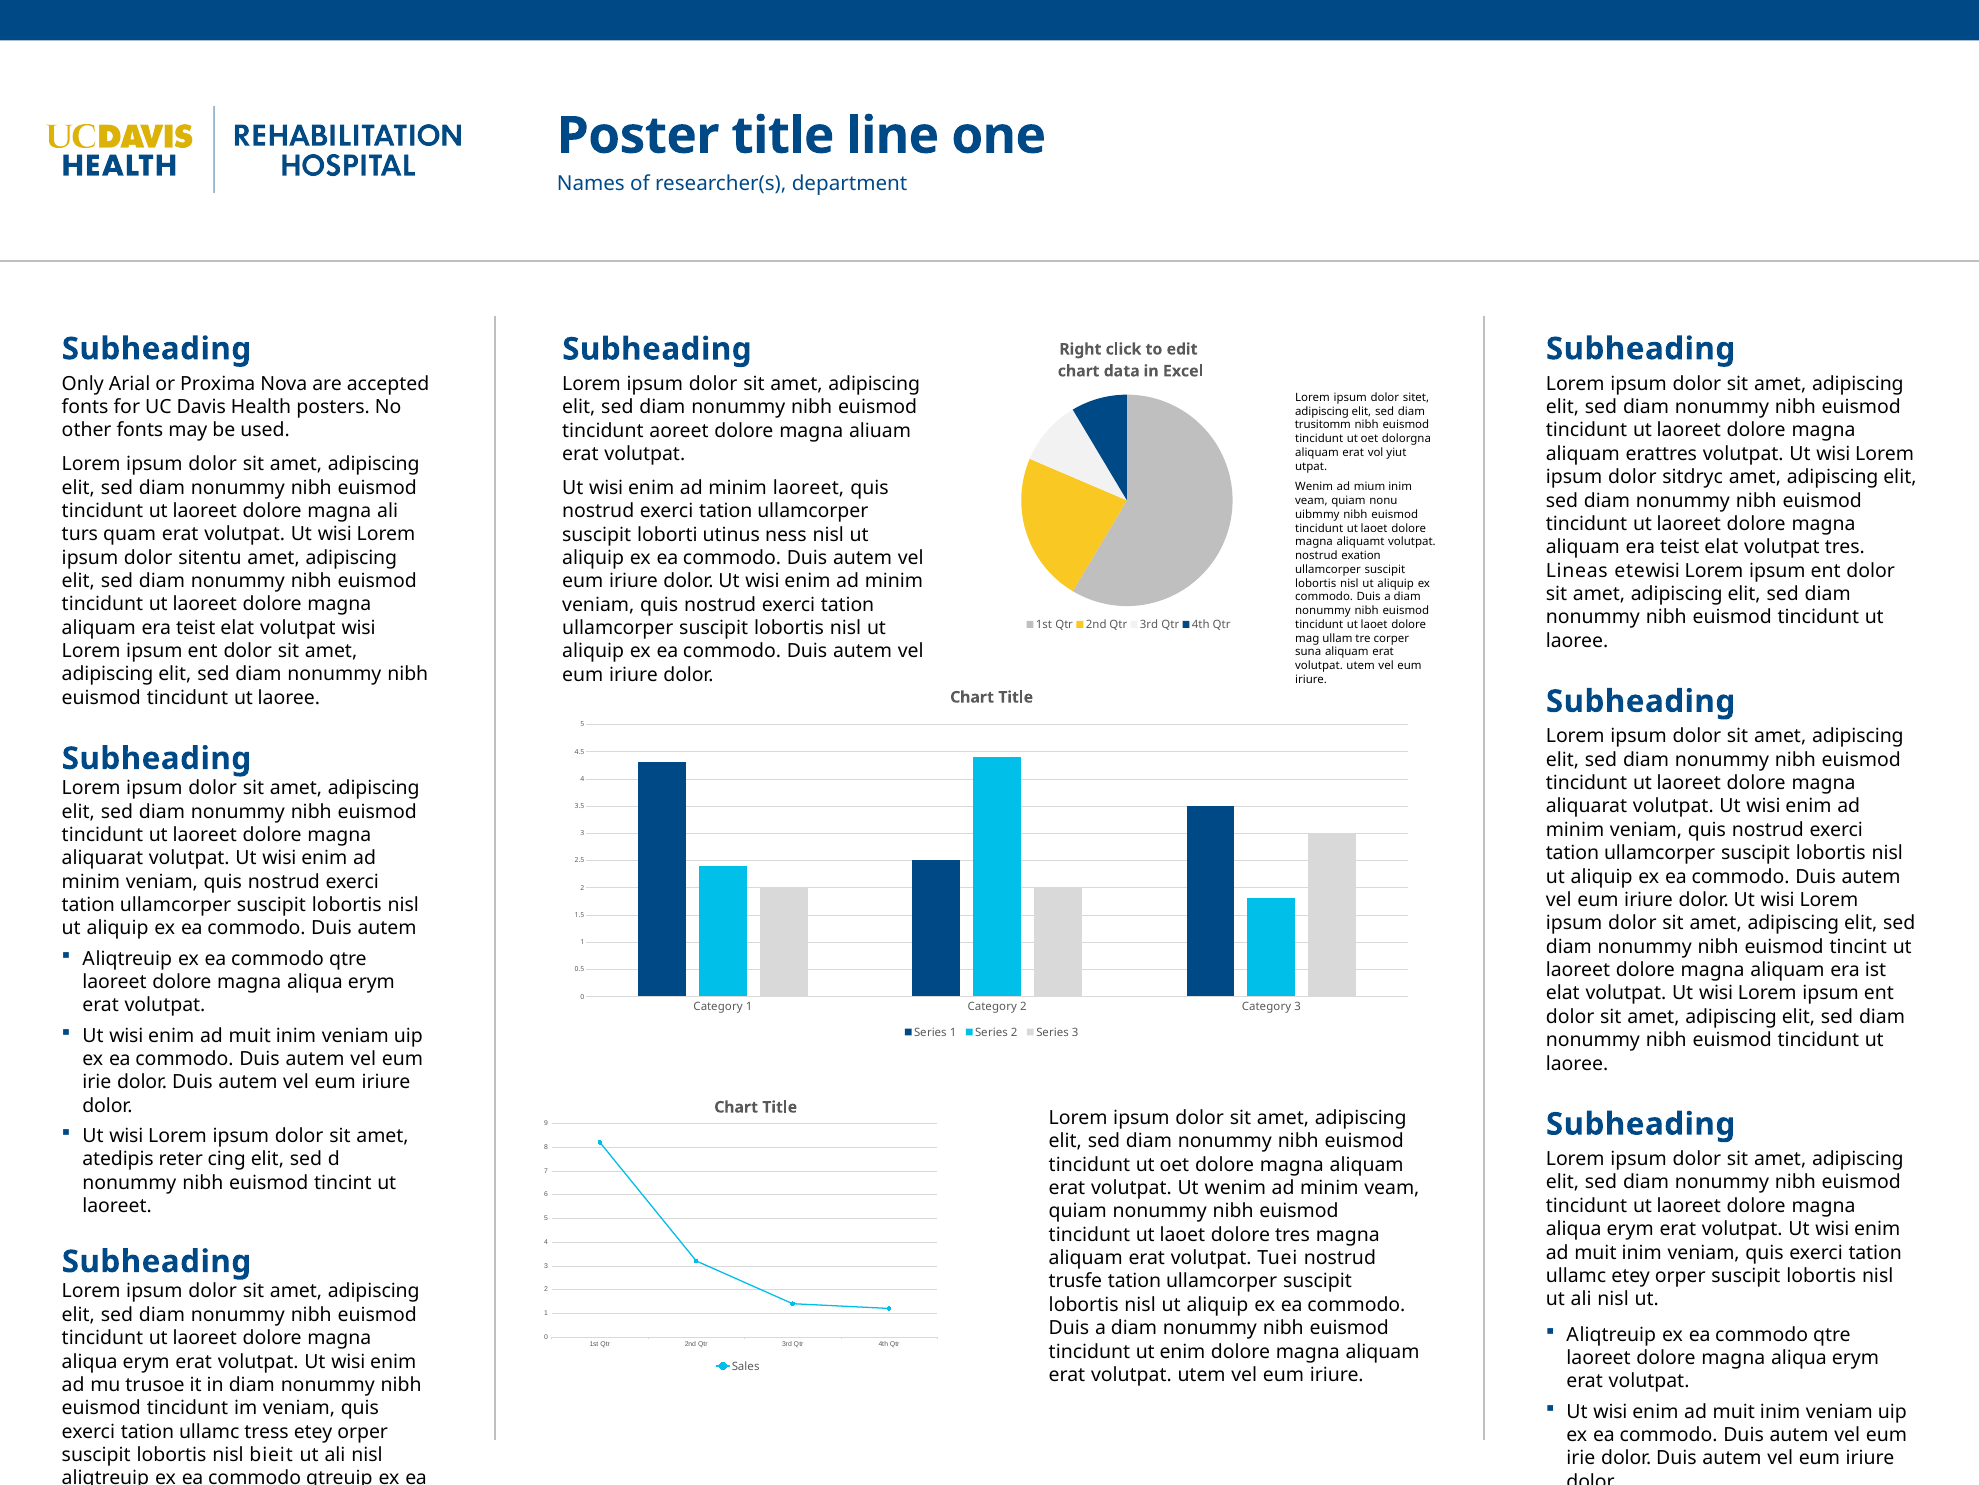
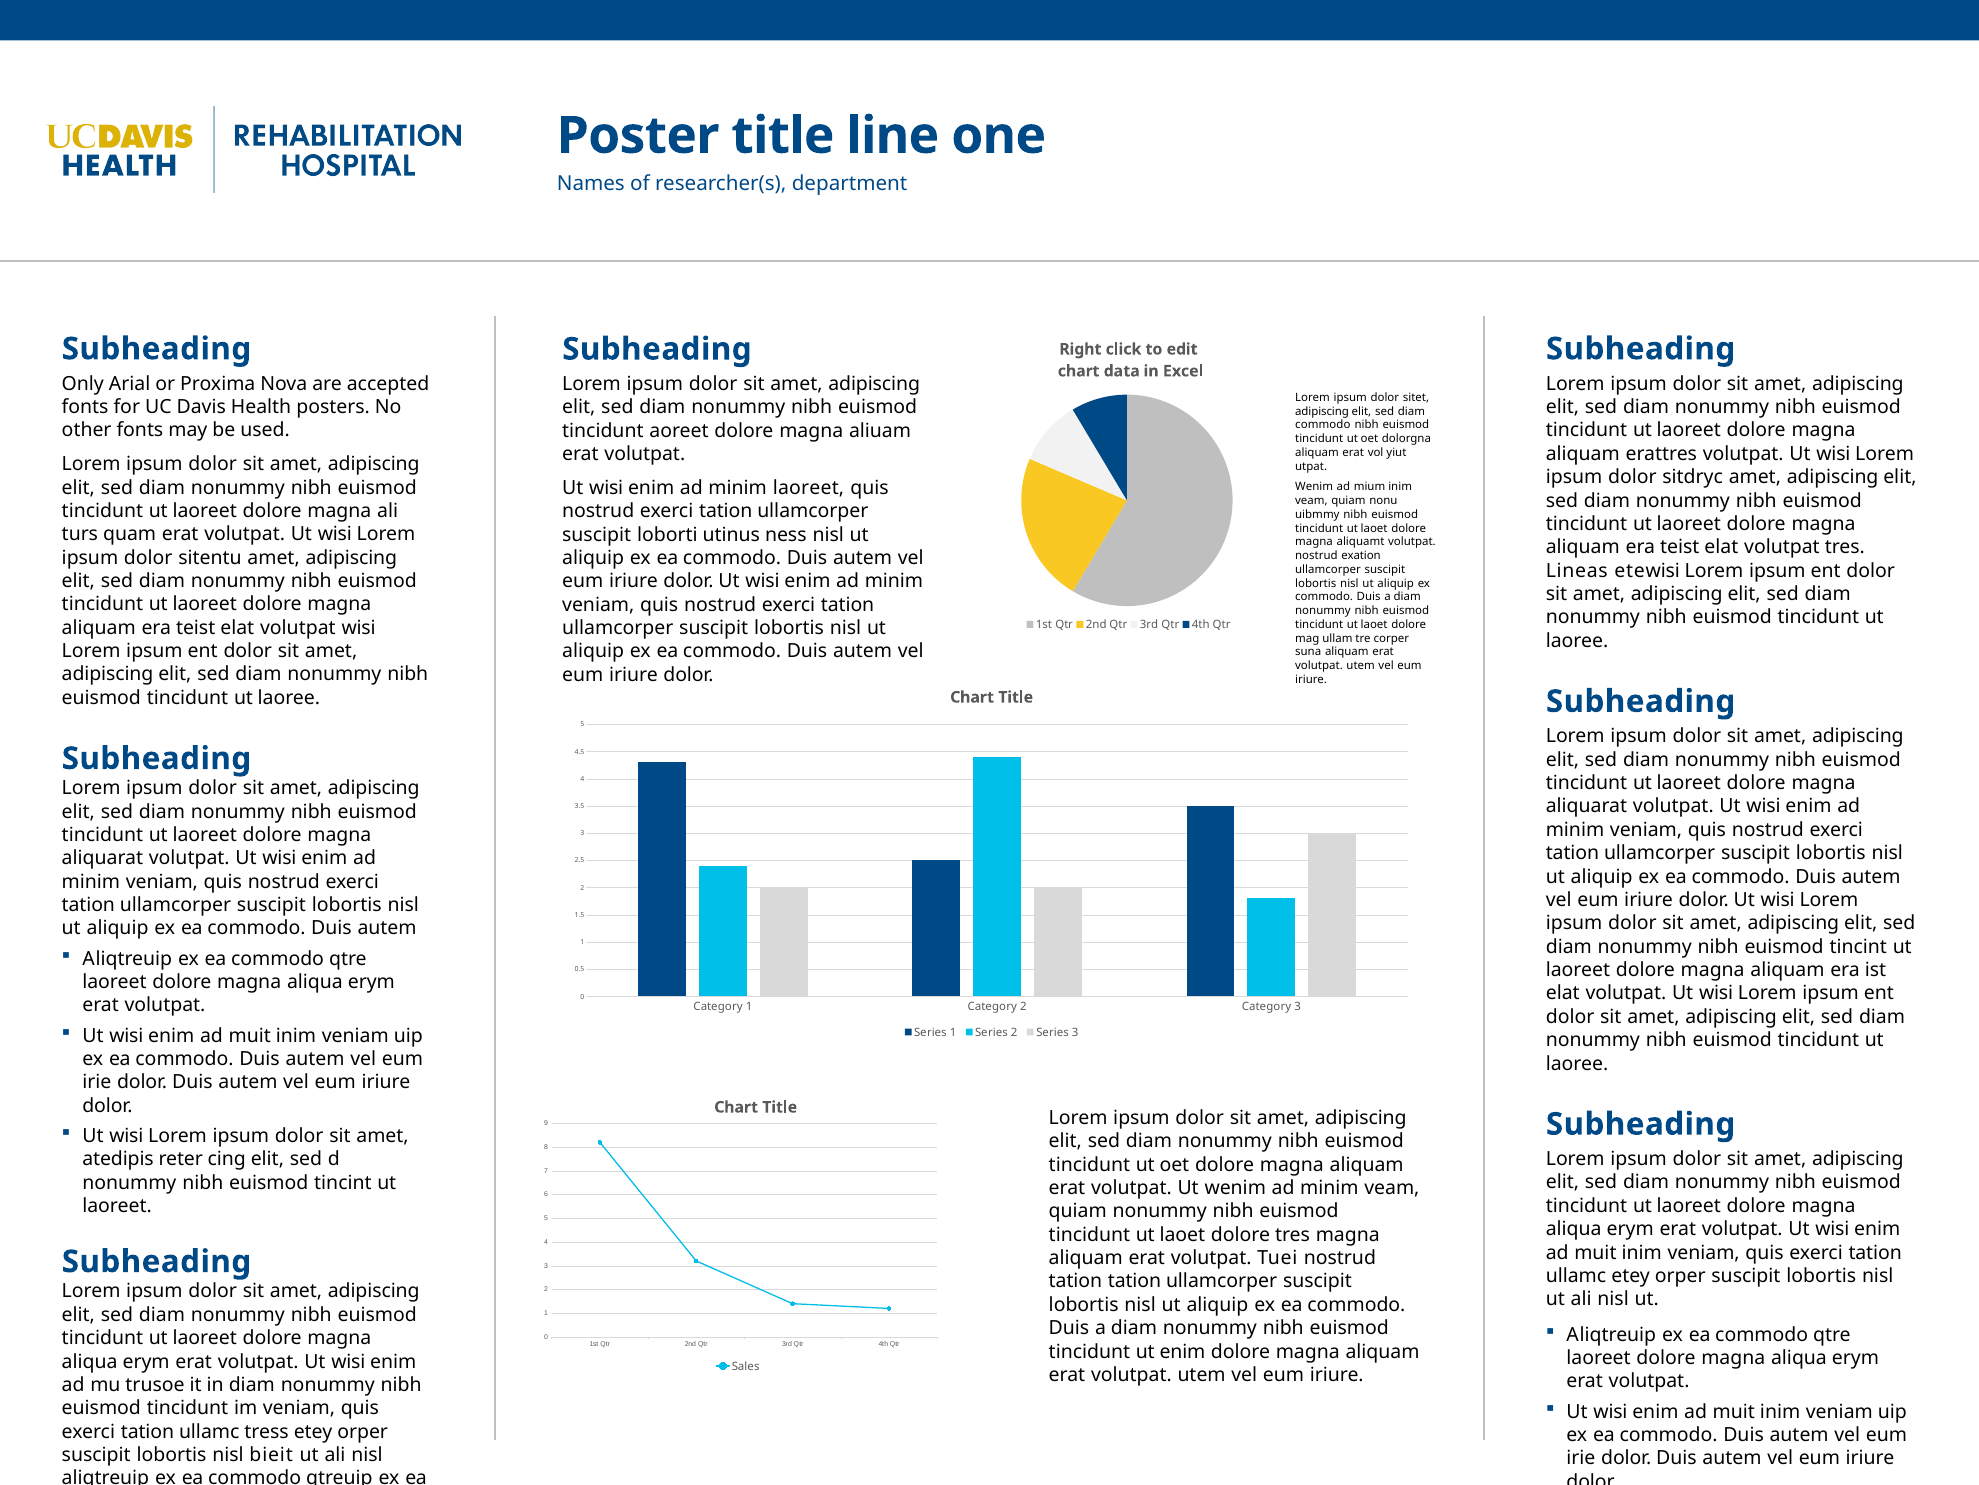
trusitomm at (1323, 425): trusitomm -> commodo
trusfe at (1075, 1281): trusfe -> tation
